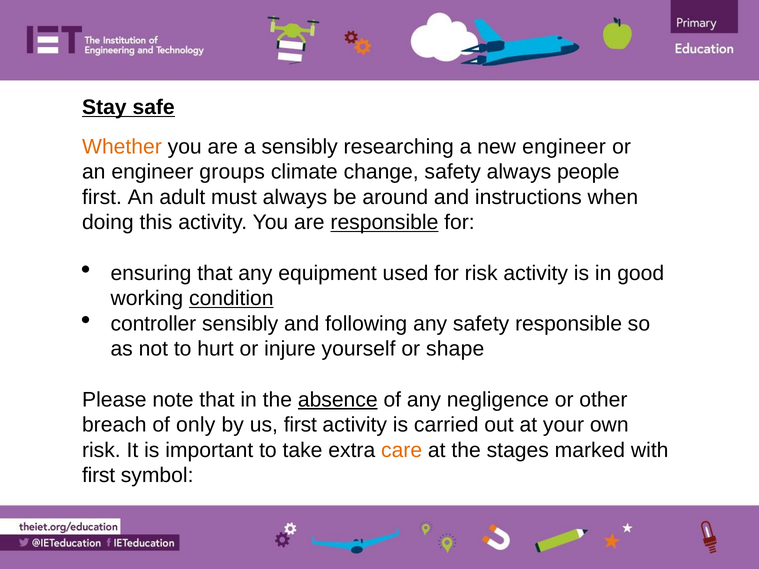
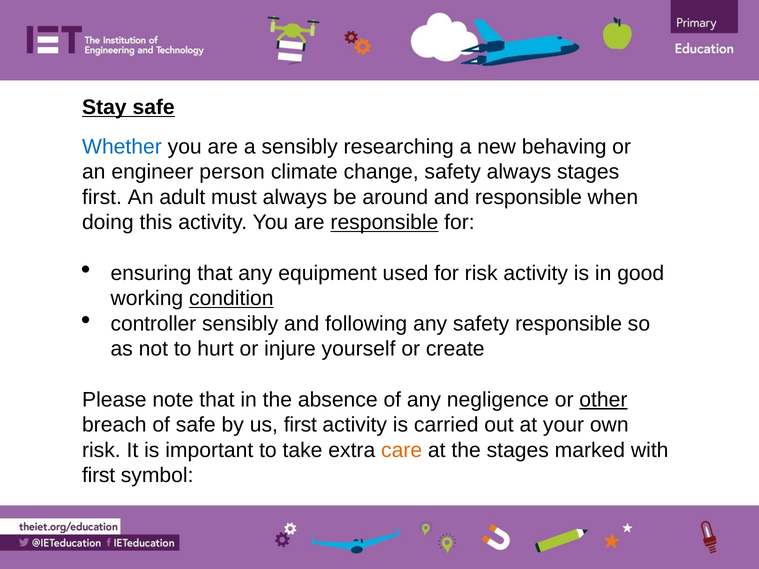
Whether colour: orange -> blue
new engineer: engineer -> behaving
groups: groups -> person
always people: people -> stages
and instructions: instructions -> responsible
shape: shape -> create
absence underline: present -> none
other underline: none -> present
of only: only -> safe
